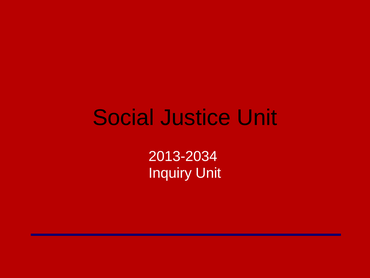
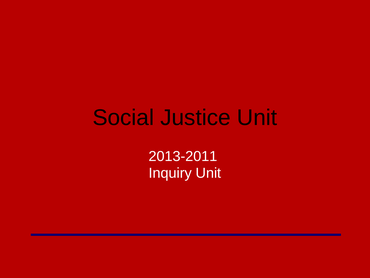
2013-2034: 2013-2034 -> 2013-2011
